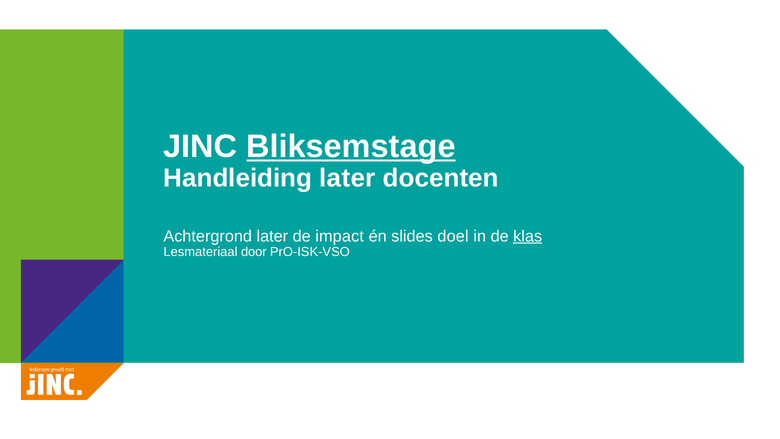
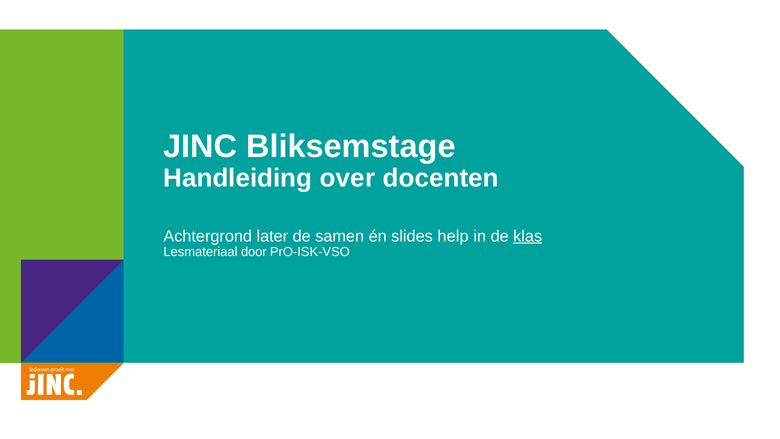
Bliksemstage underline: present -> none
Handleiding later: later -> over
impact: impact -> samen
doel: doel -> help
